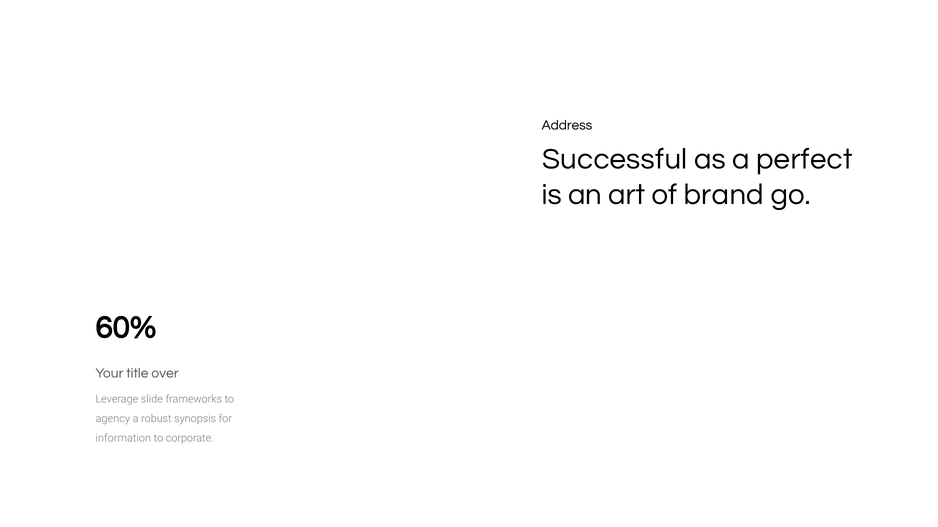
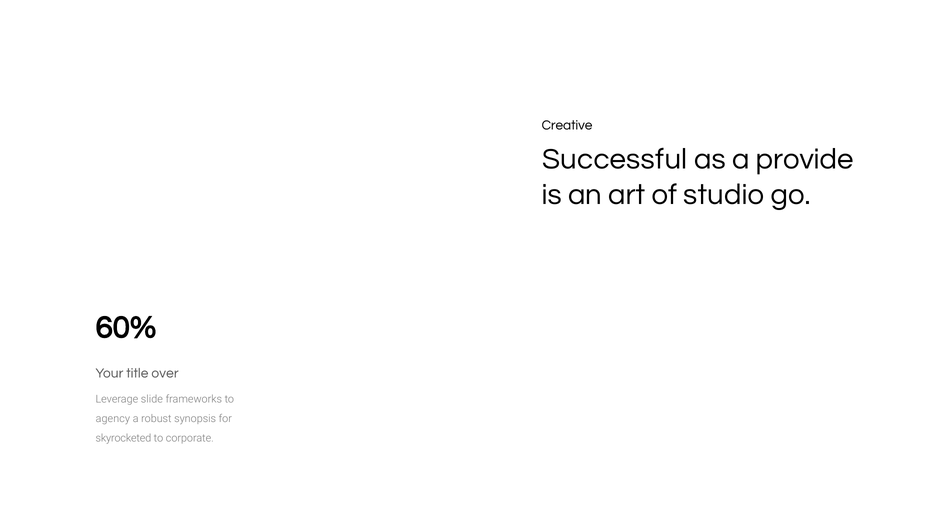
Address: Address -> Creative
perfect: perfect -> provide
brand: brand -> studio
information: information -> skyrocketed
